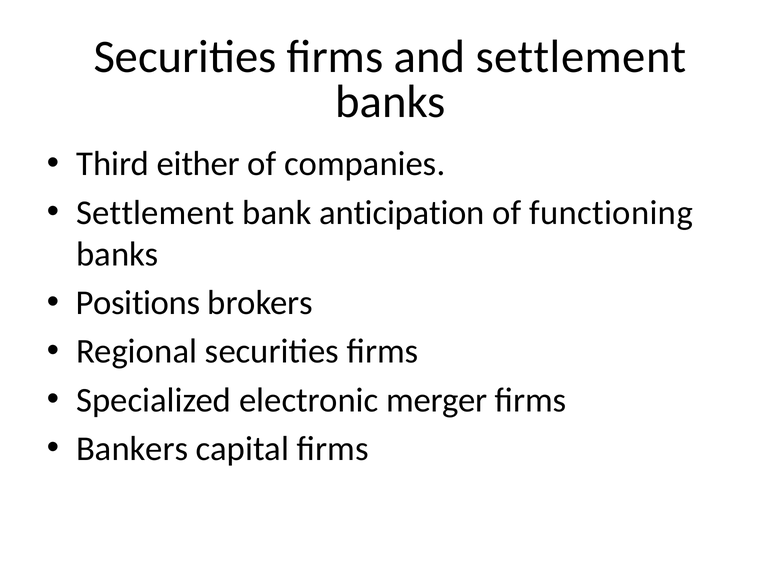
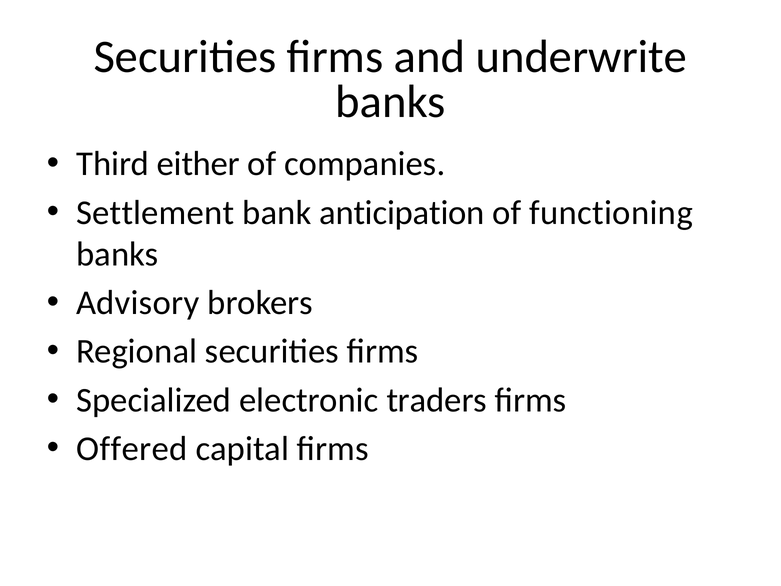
and settlement: settlement -> underwrite
Positions: Positions -> Advisory
merger: merger -> traders
Bankers: Bankers -> Offered
